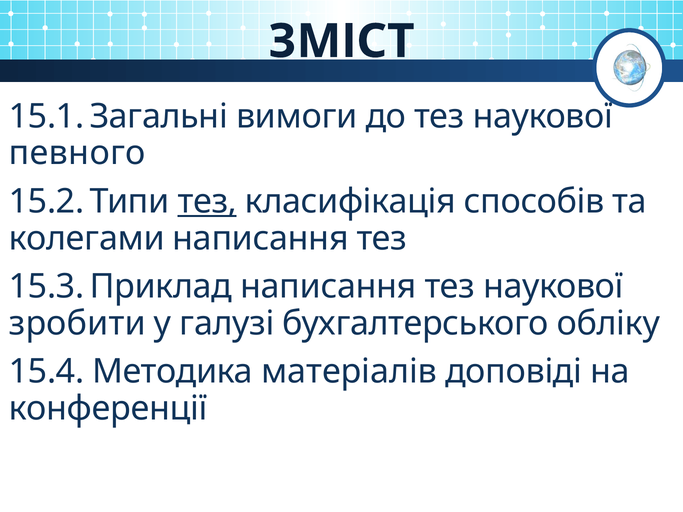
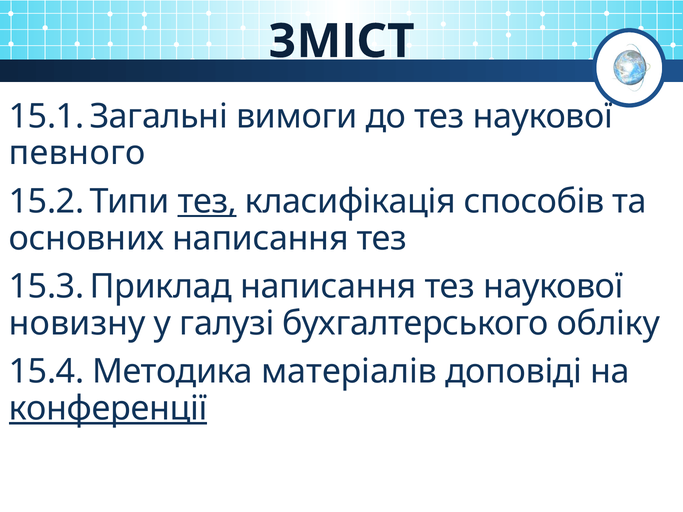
колегами: колегами -> основних
зробити: зробити -> новизну
конференції underline: none -> present
